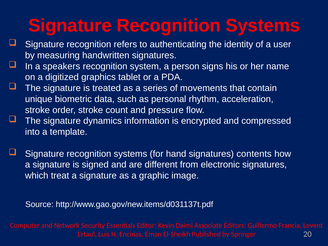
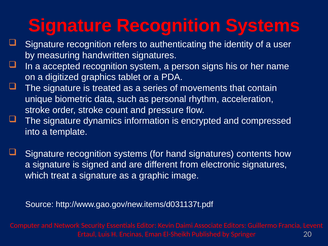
speakers: speakers -> accepted
